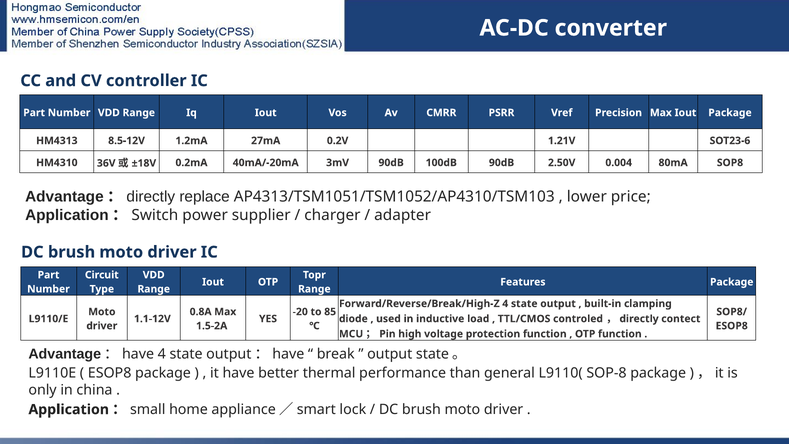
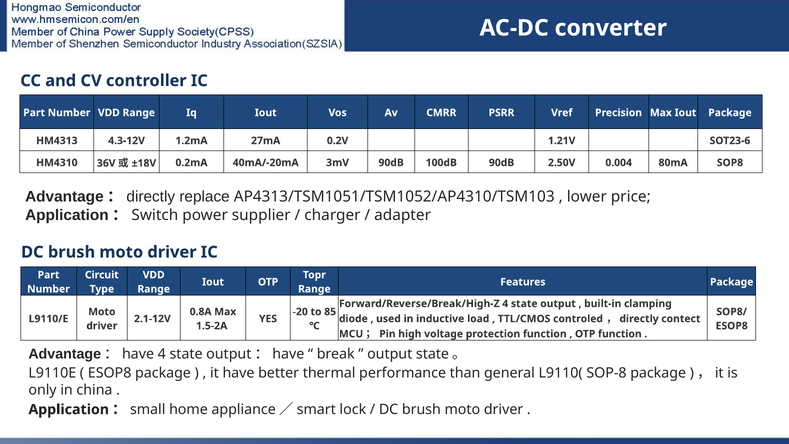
8.5-12V: 8.5-12V -> 4.3-12V
1.1-12V: 1.1-12V -> 2.1-12V
